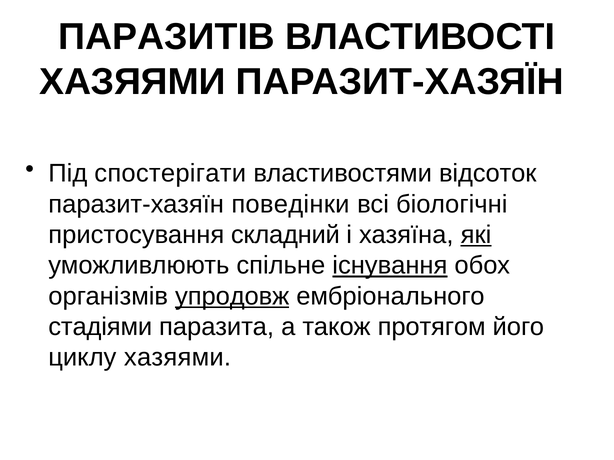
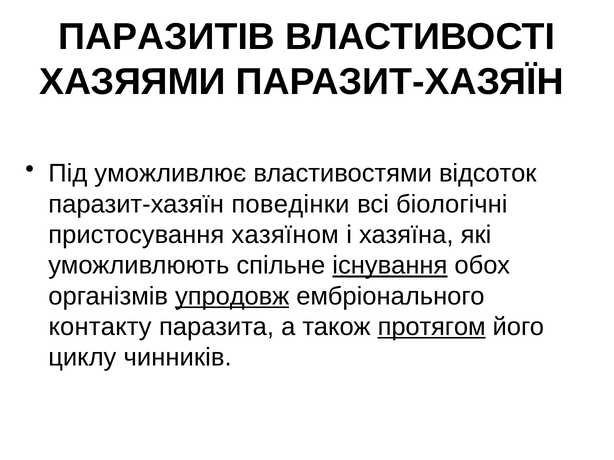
спостерігати: спостерігати -> уможливлює
складний: складний -> хазяїном
які underline: present -> none
стадіями: стадіями -> контакту
протягом underline: none -> present
циклу хазяями: хазяями -> чинників
